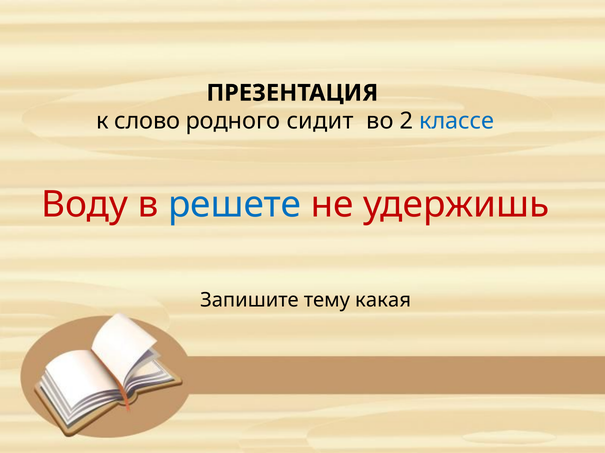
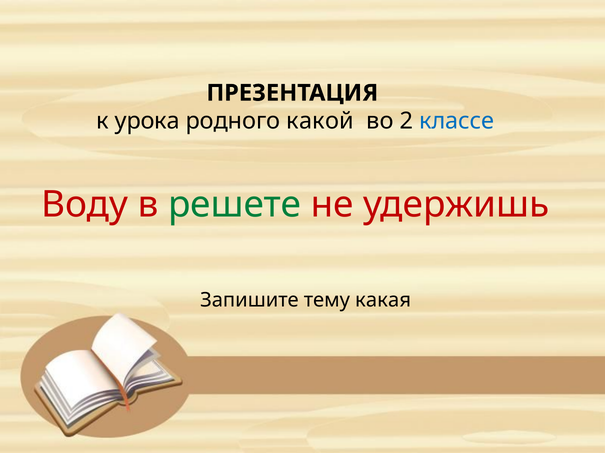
слово: слово -> урока
сидит: сидит -> какой
решете colour: blue -> green
